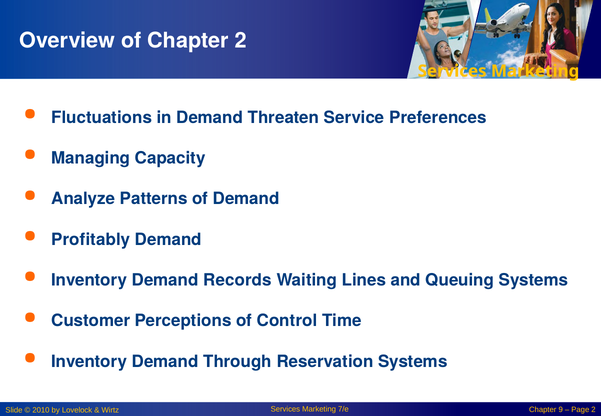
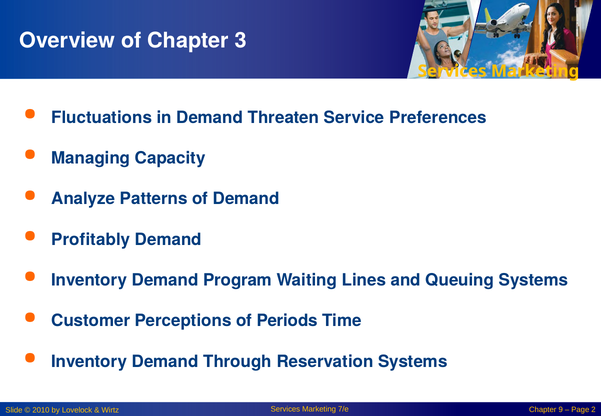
Chapter 2: 2 -> 3
Records: Records -> Program
Control: Control -> Periods
